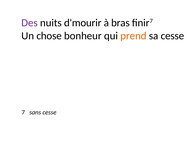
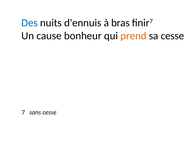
Des colour: purple -> blue
d'mourir: d'mourir -> d'ennuis
chose: chose -> cause
